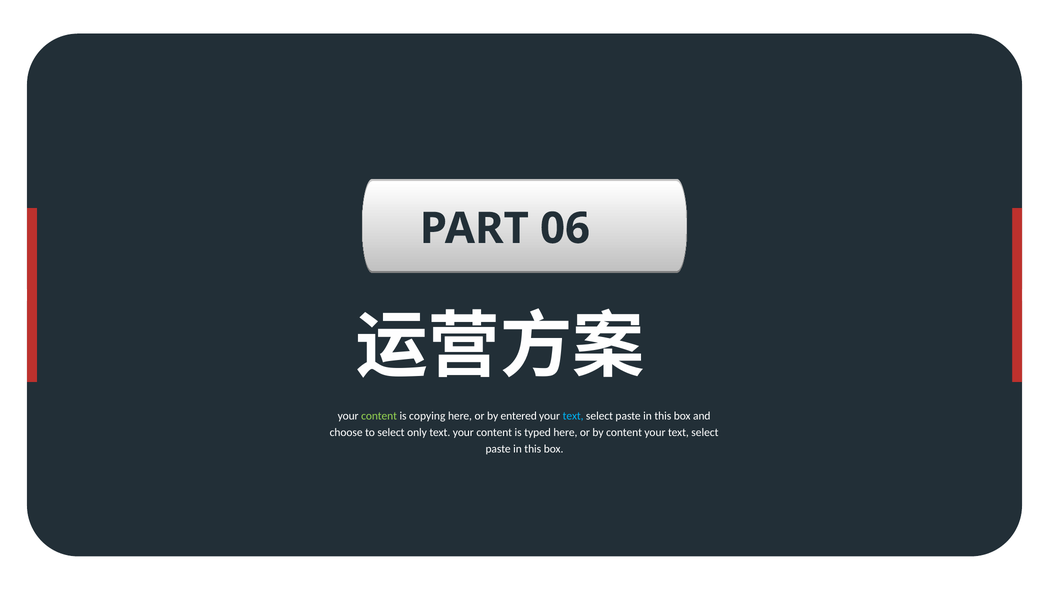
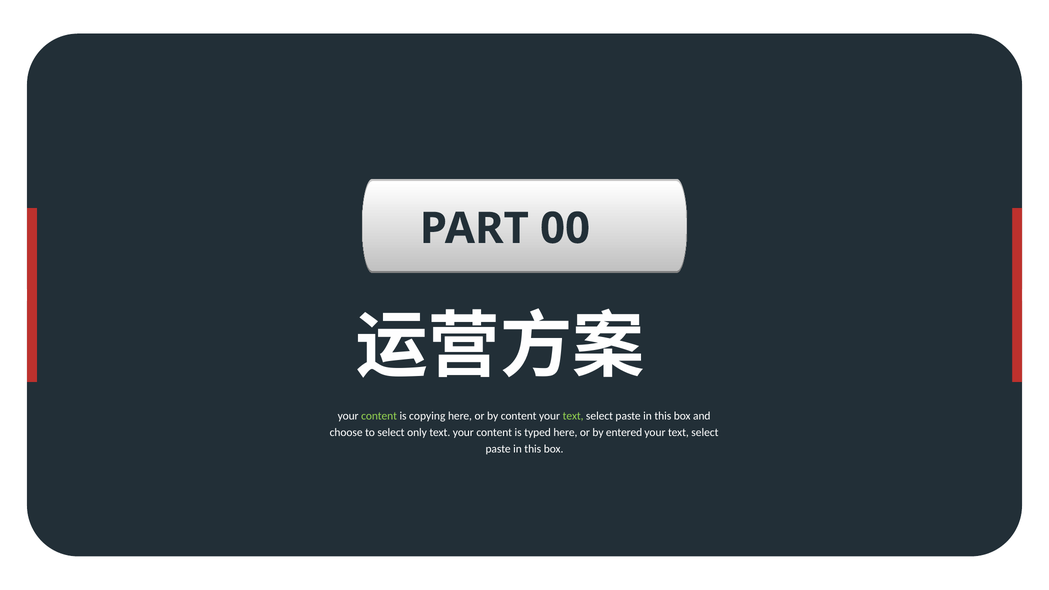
06: 06 -> 00
by entered: entered -> content
text at (573, 416) colour: light blue -> light green
by content: content -> entered
